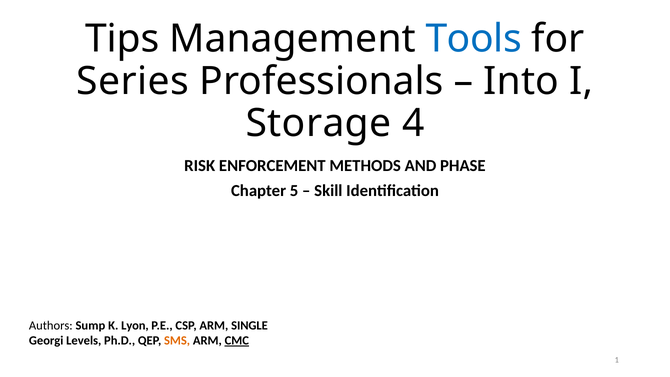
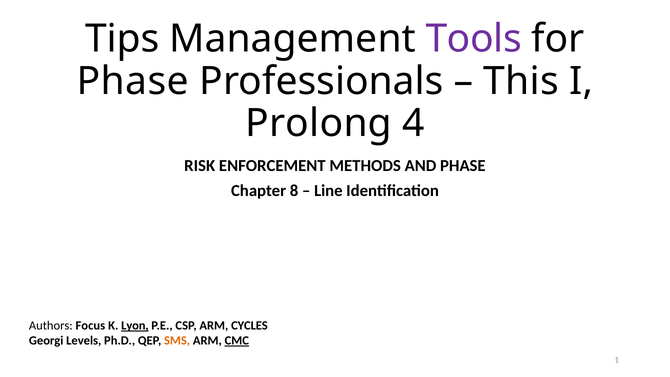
Tools colour: blue -> purple
Series at (133, 81): Series -> Phase
Into: Into -> This
Storage: Storage -> Prolong
5: 5 -> 8
Skill: Skill -> Line
Sump: Sump -> Focus
Lyon underline: none -> present
SINGLE: SINGLE -> CYCLES
